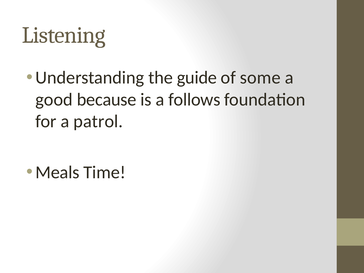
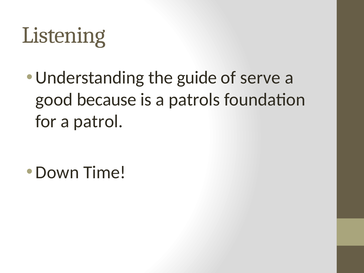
some: some -> serve
follows: follows -> patrols
Meals: Meals -> Down
